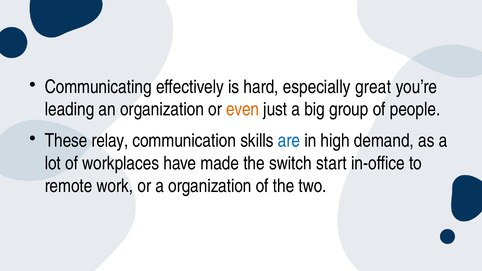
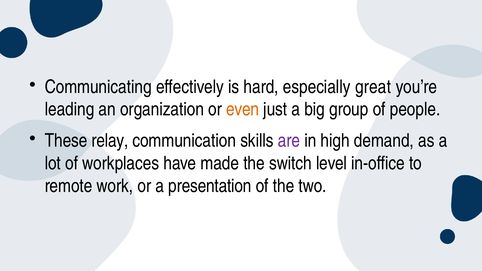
are colour: blue -> purple
start: start -> level
a organization: organization -> presentation
